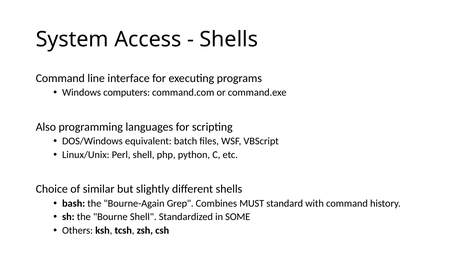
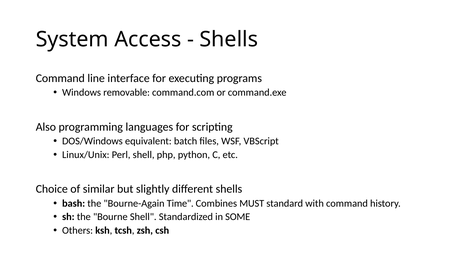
computers: computers -> removable
Grep: Grep -> Time
